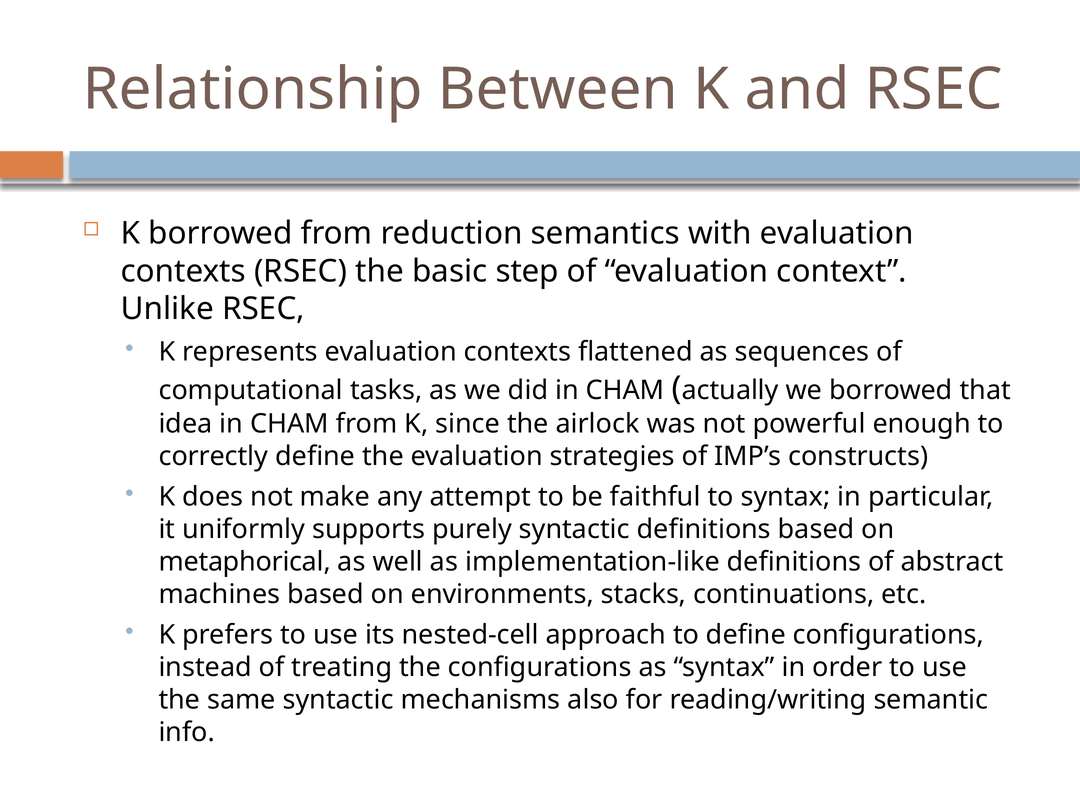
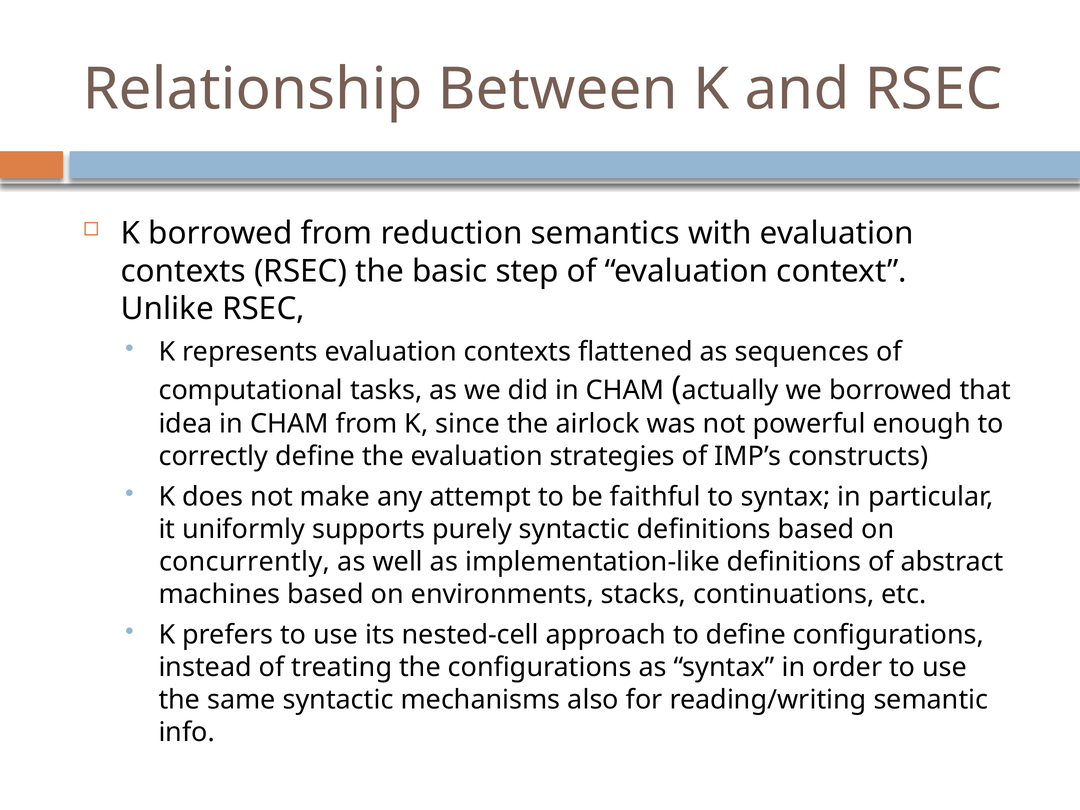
metaphorical: metaphorical -> concurrently
